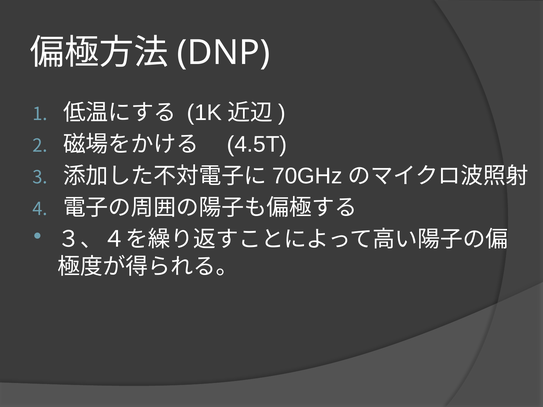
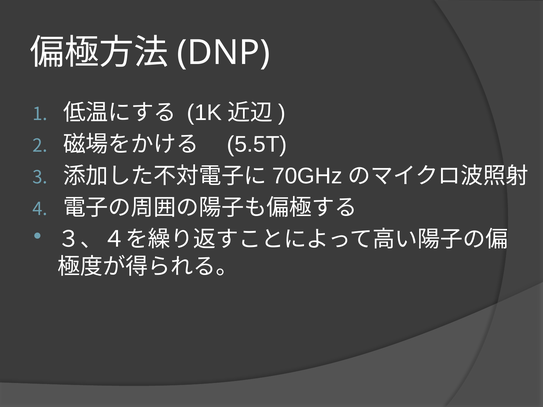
4.5T: 4.5T -> 5.5T
